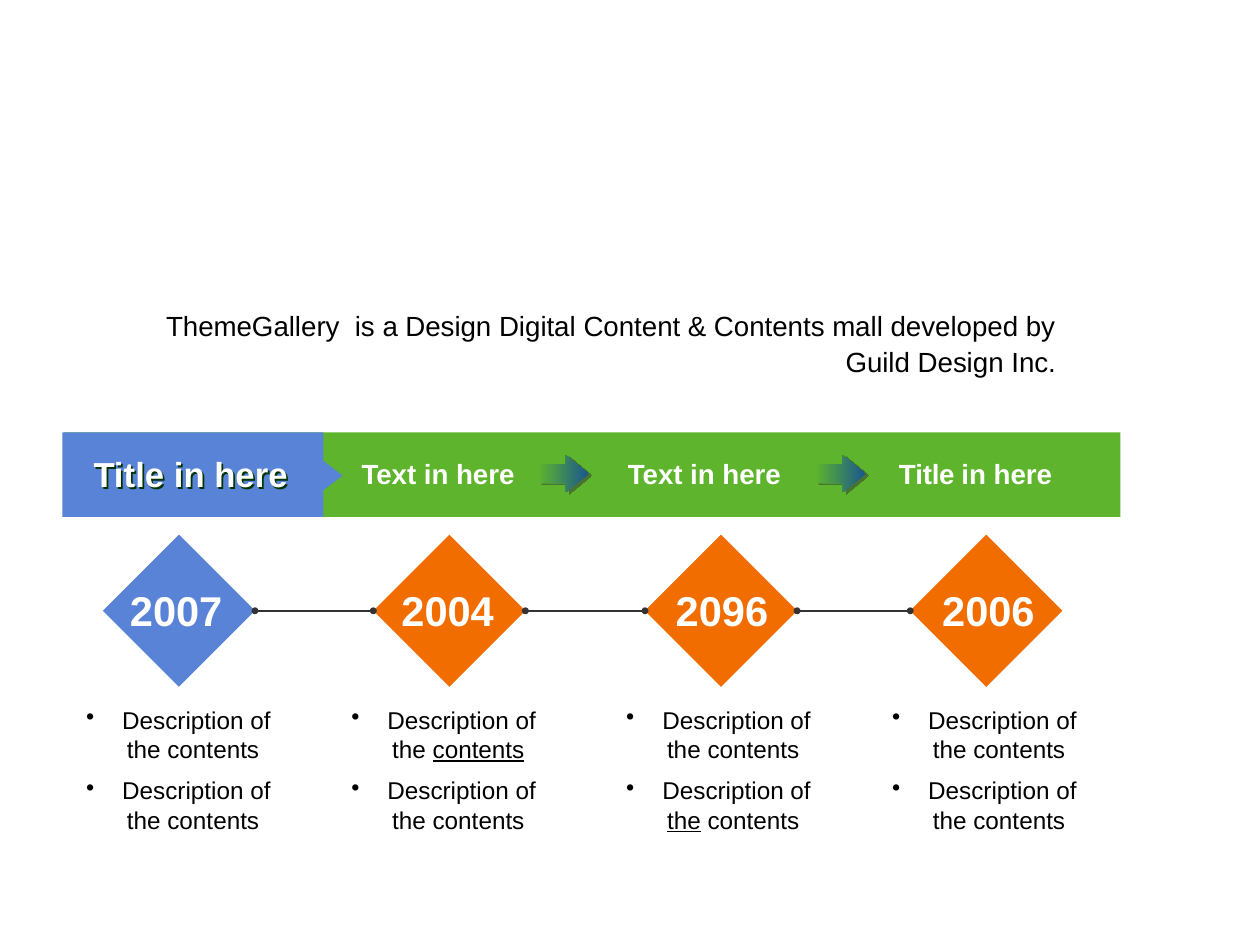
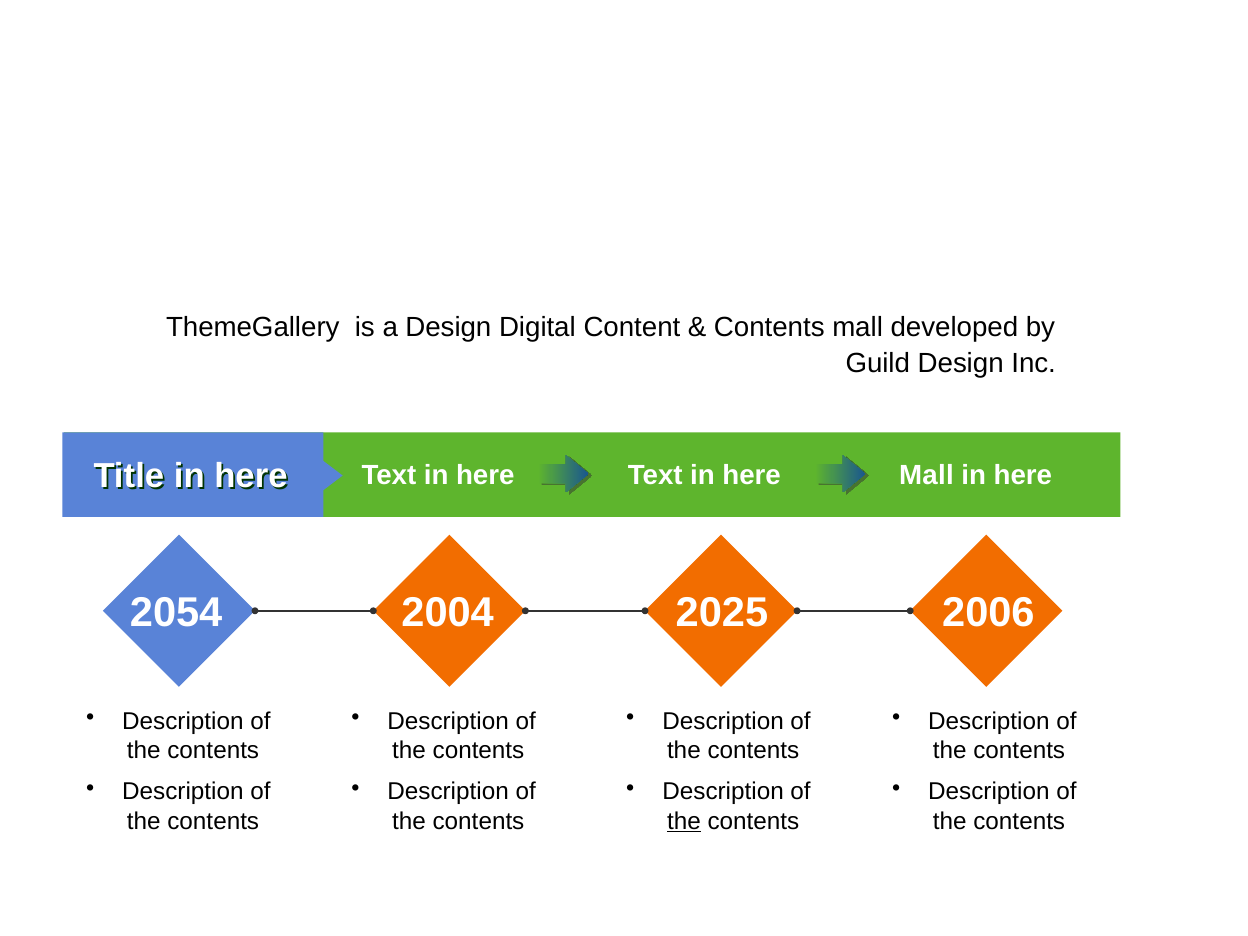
Title at (927, 475): Title -> Mall
2007: 2007 -> 2054
2096: 2096 -> 2025
contents at (478, 751) underline: present -> none
